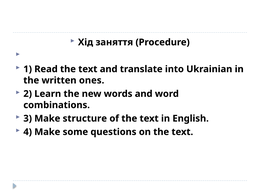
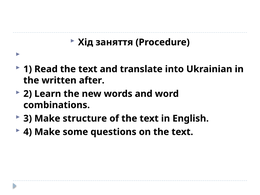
ones: ones -> after
